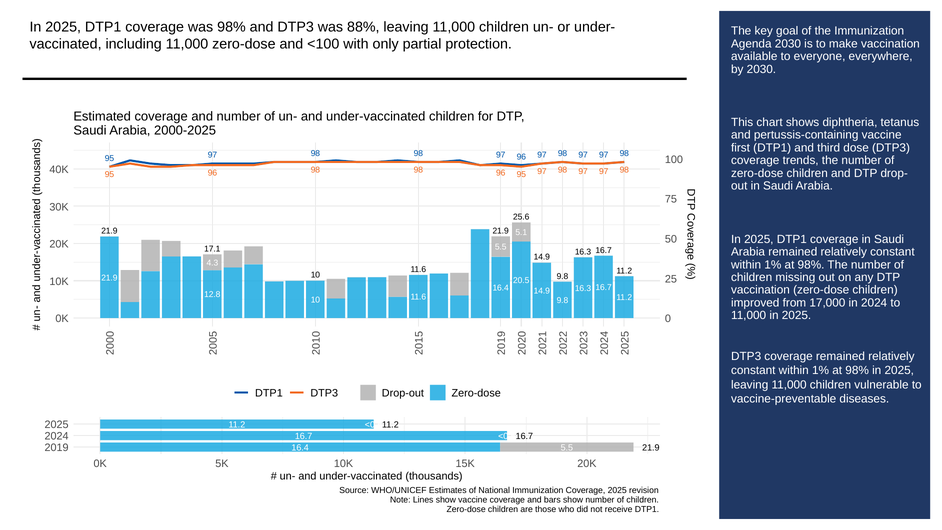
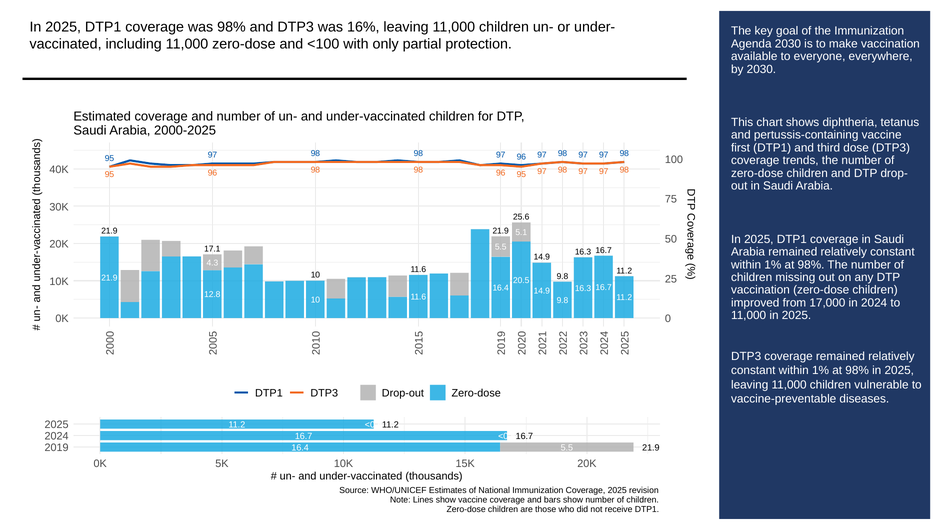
88%: 88% -> 16%
